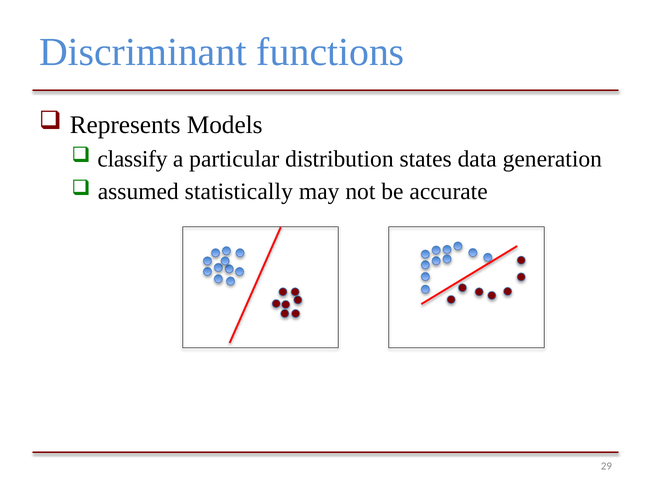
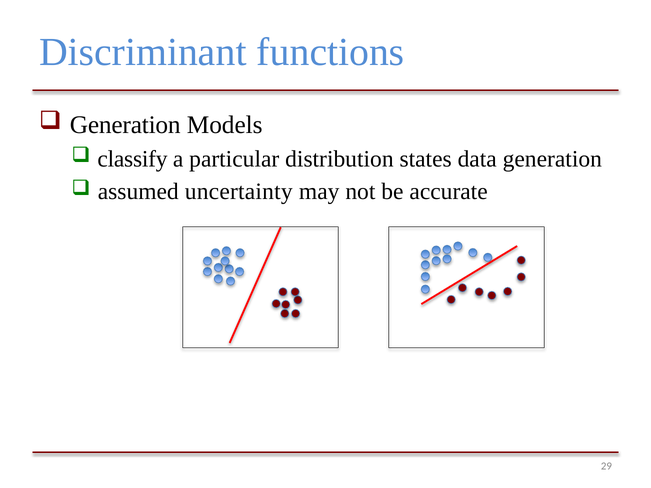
Represents at (125, 125): Represents -> Generation
statistically: statistically -> uncertainty
